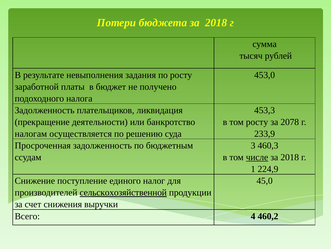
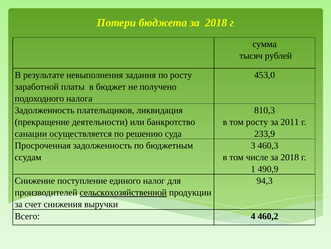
453,3: 453,3 -> 810,3
2078: 2078 -> 2011
налогам: налогам -> санации
числе underline: present -> none
224,9: 224,9 -> 490,9
45,0: 45,0 -> 94,3
